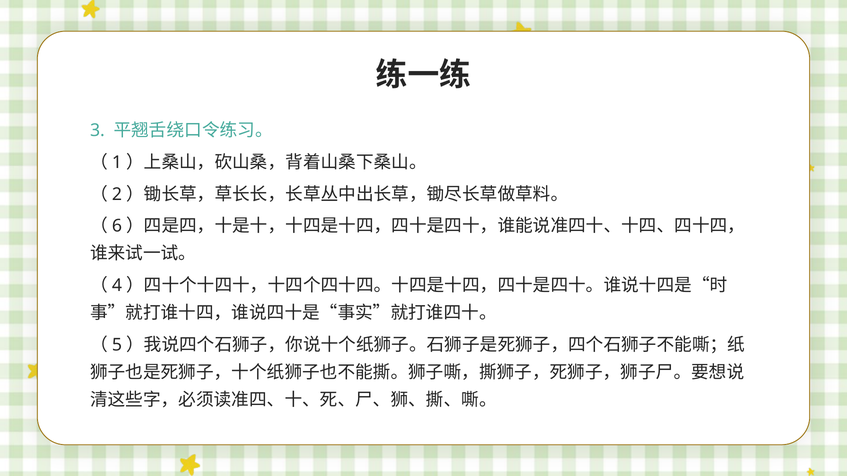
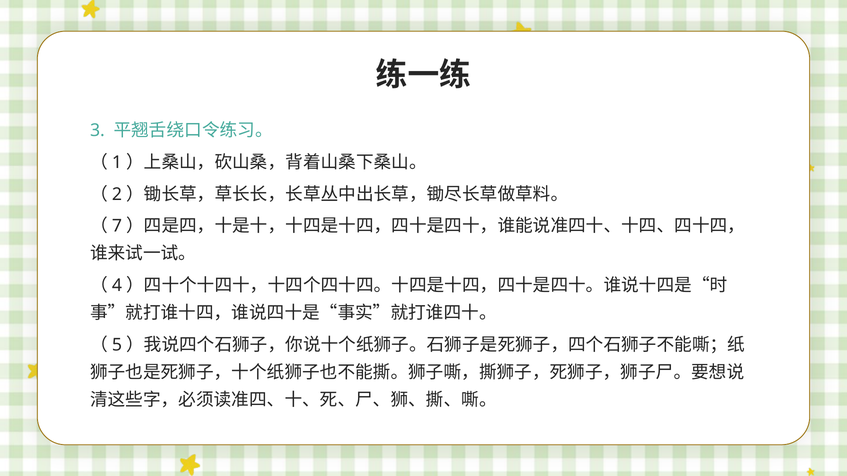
6: 6 -> 7
